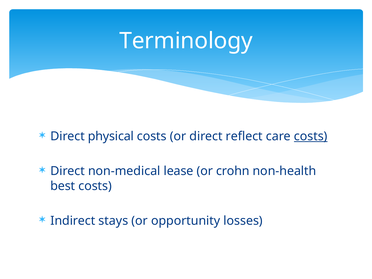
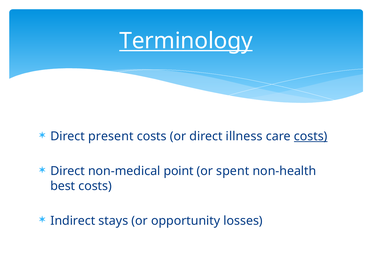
Terminology underline: none -> present
physical: physical -> present
reflect: reflect -> illness
lease: lease -> point
crohn: crohn -> spent
